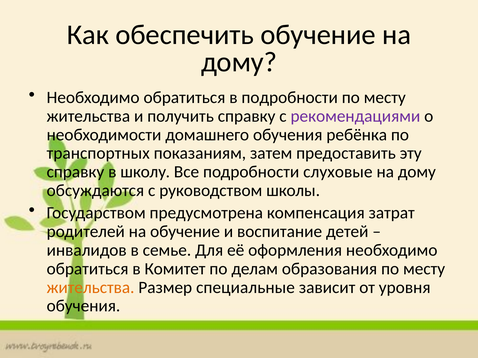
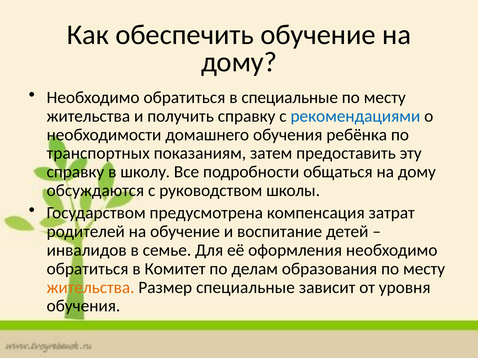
в подробности: подробности -> специальные
рекомендациями colour: purple -> blue
слуховые: слуховые -> общаться
